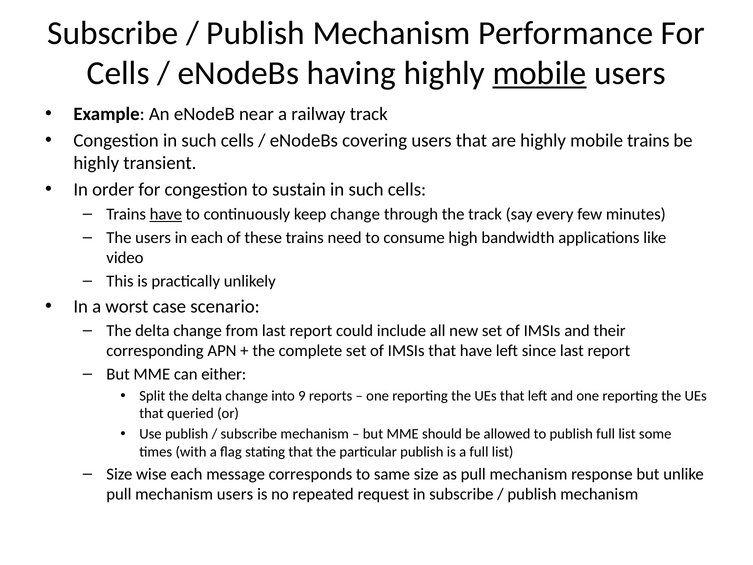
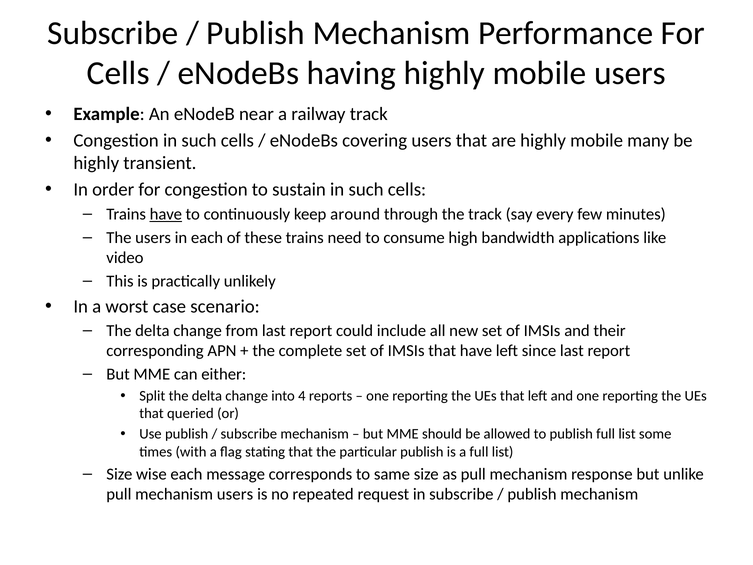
mobile at (540, 73) underline: present -> none
mobile trains: trains -> many
keep change: change -> around
9: 9 -> 4
